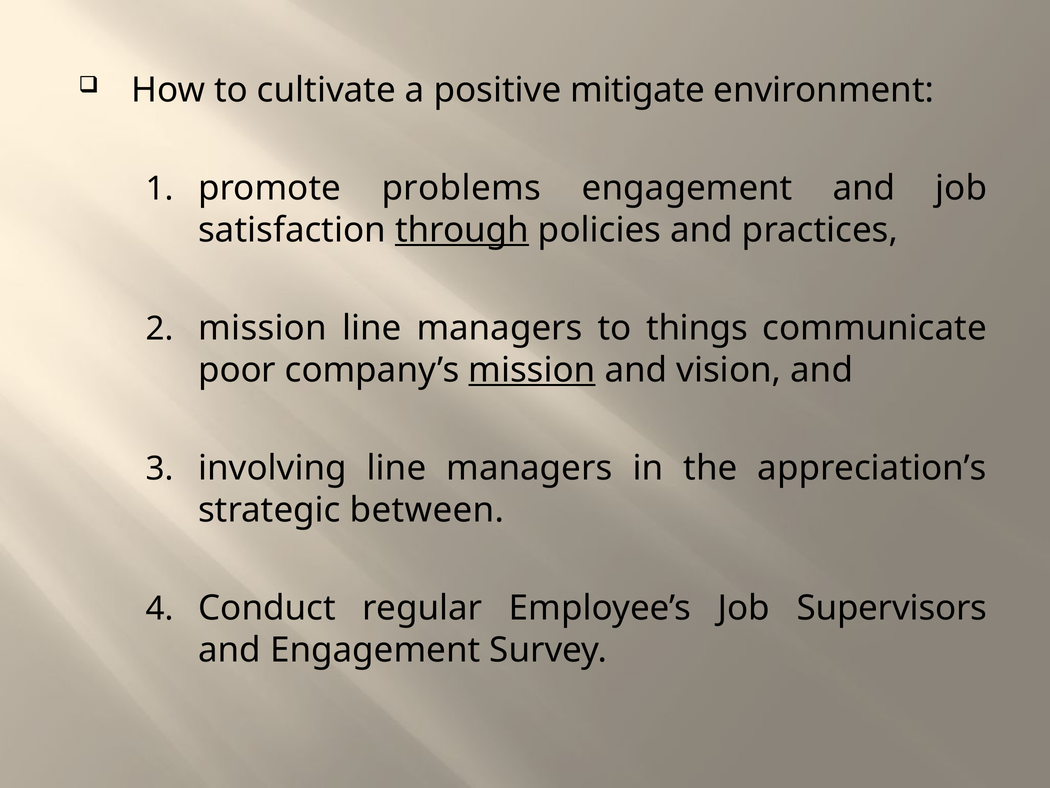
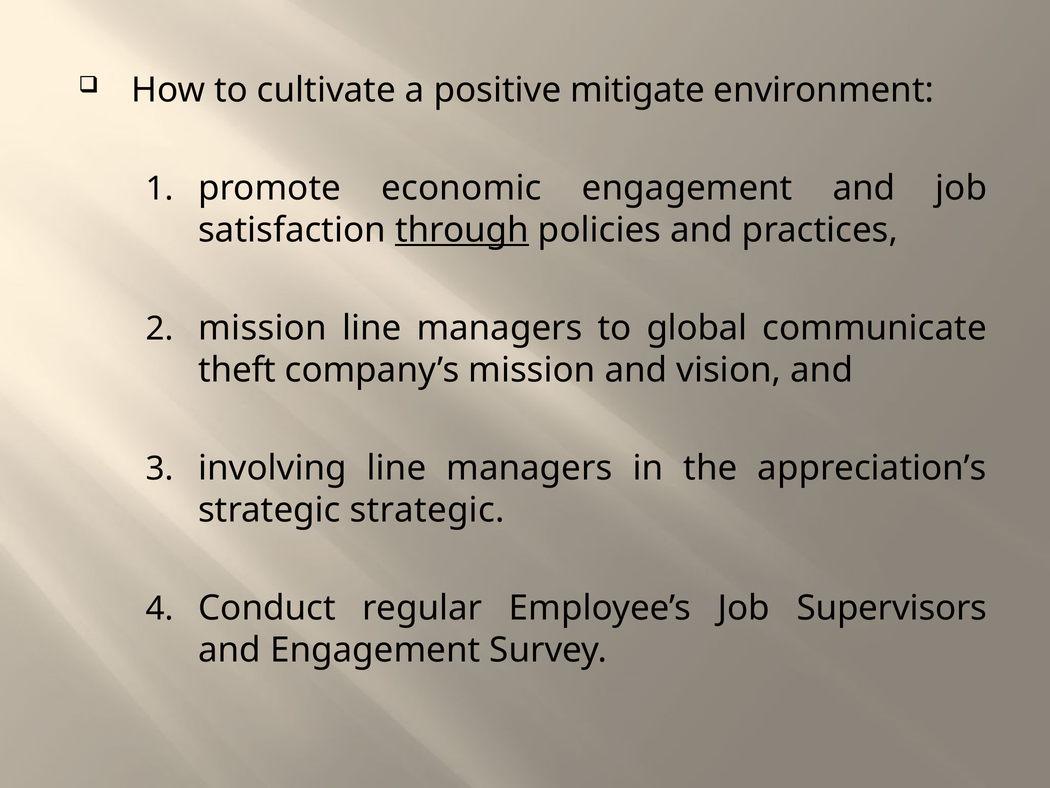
problems: problems -> economic
things: things -> global
poor: poor -> theft
mission at (532, 370) underline: present -> none
strategic between: between -> strategic
